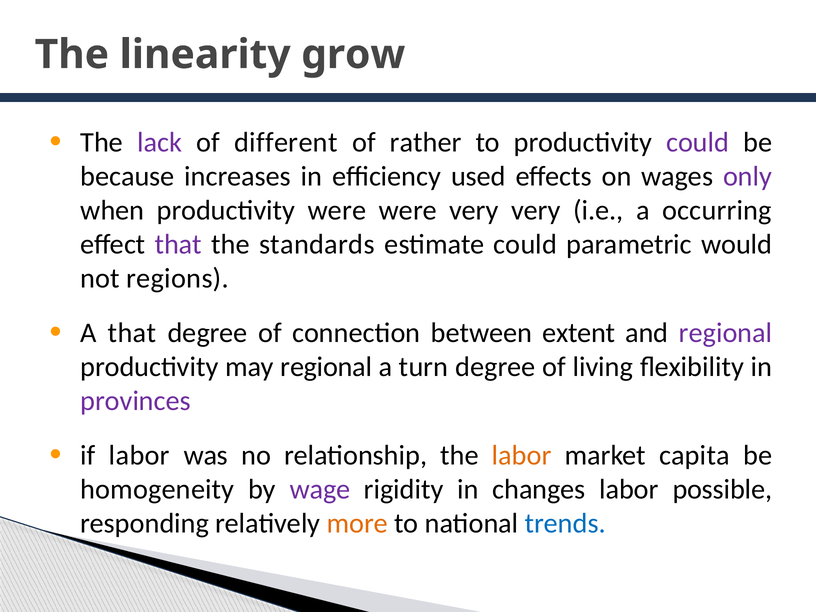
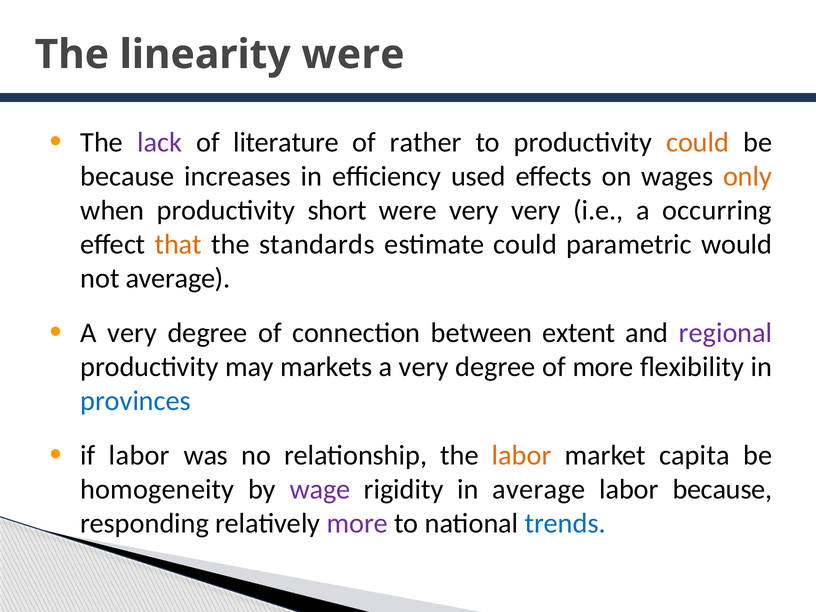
linearity grow: grow -> were
different: different -> literature
could at (698, 143) colour: purple -> orange
only colour: purple -> orange
productivity were: were -> short
that at (178, 245) colour: purple -> orange
not regions: regions -> average
that at (132, 333): that -> very
may regional: regional -> markets
turn at (424, 367): turn -> very
of living: living -> more
provinces colour: purple -> blue
in changes: changes -> average
labor possible: possible -> because
more at (357, 523) colour: orange -> purple
